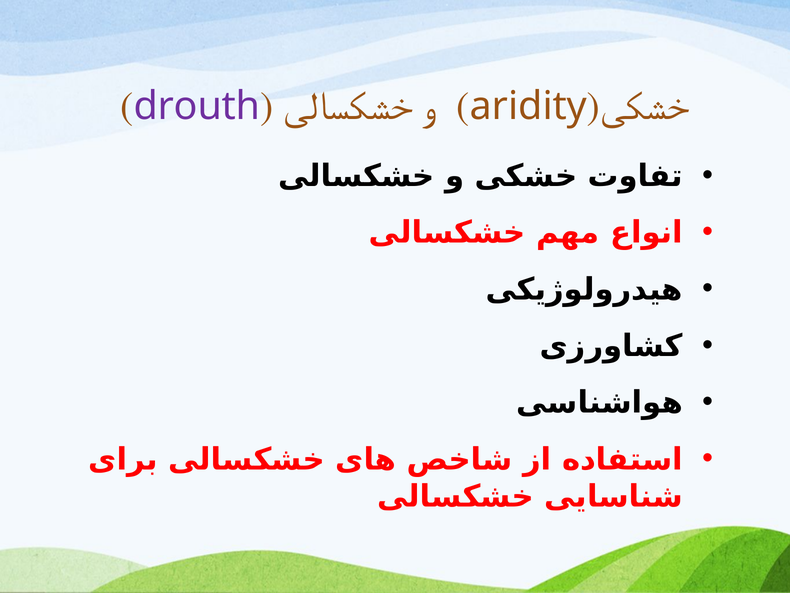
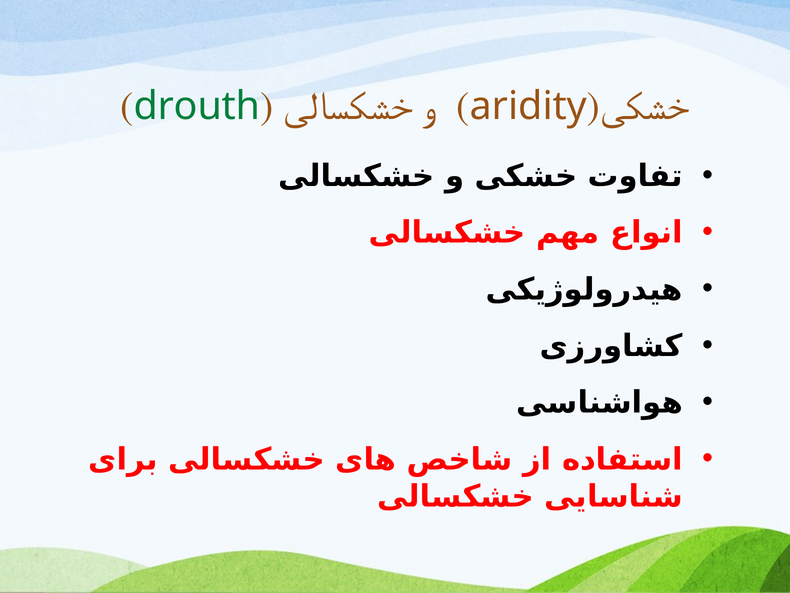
drouth colour: purple -> green
